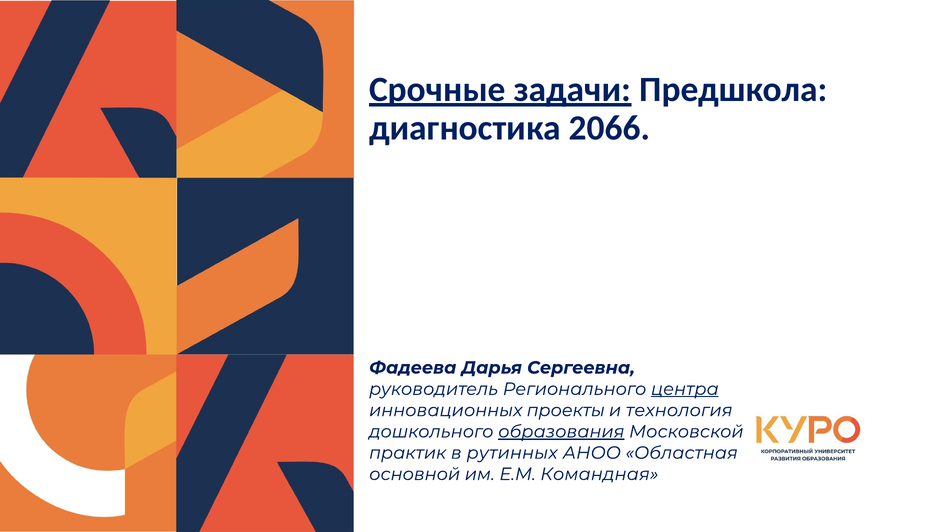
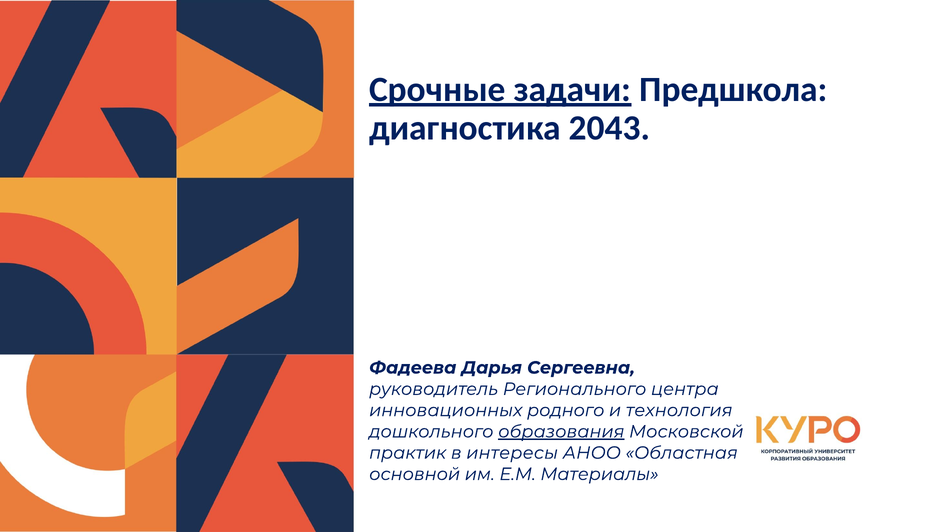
2066: 2066 -> 2043
центра underline: present -> none
проекты: проекты -> родного
рутинных: рутинных -> интересы
Командная: Командная -> Материалы
